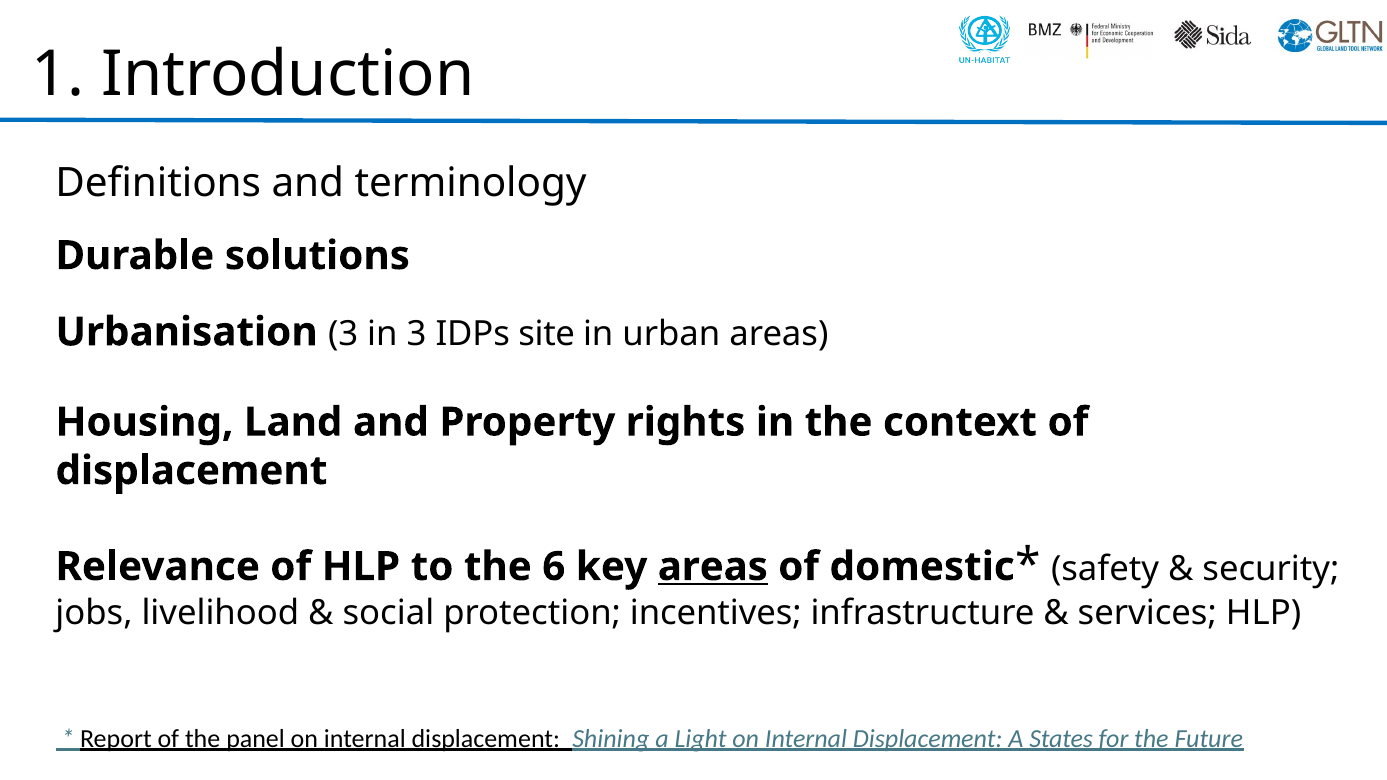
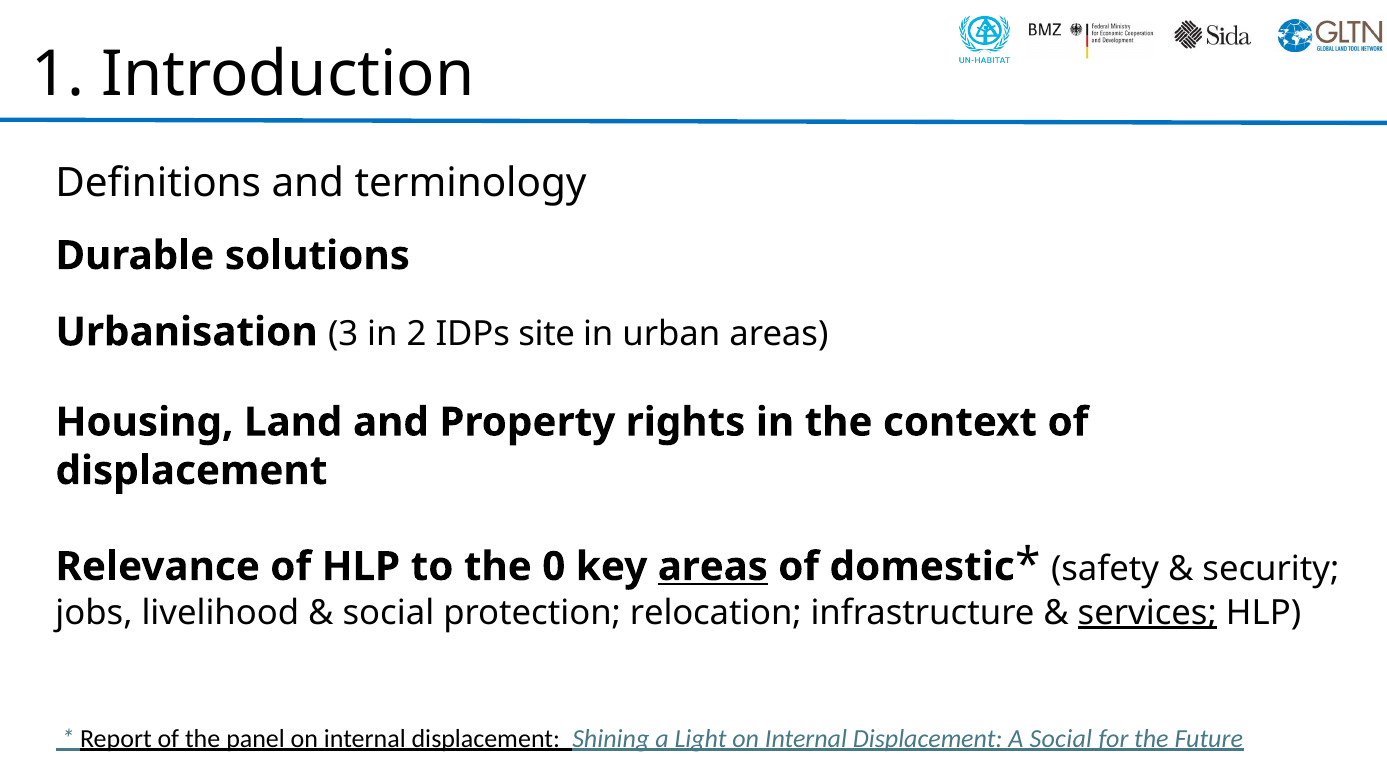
in 3: 3 -> 2
6: 6 -> 0
incentives: incentives -> relocation
services underline: none -> present
A States: States -> Social
